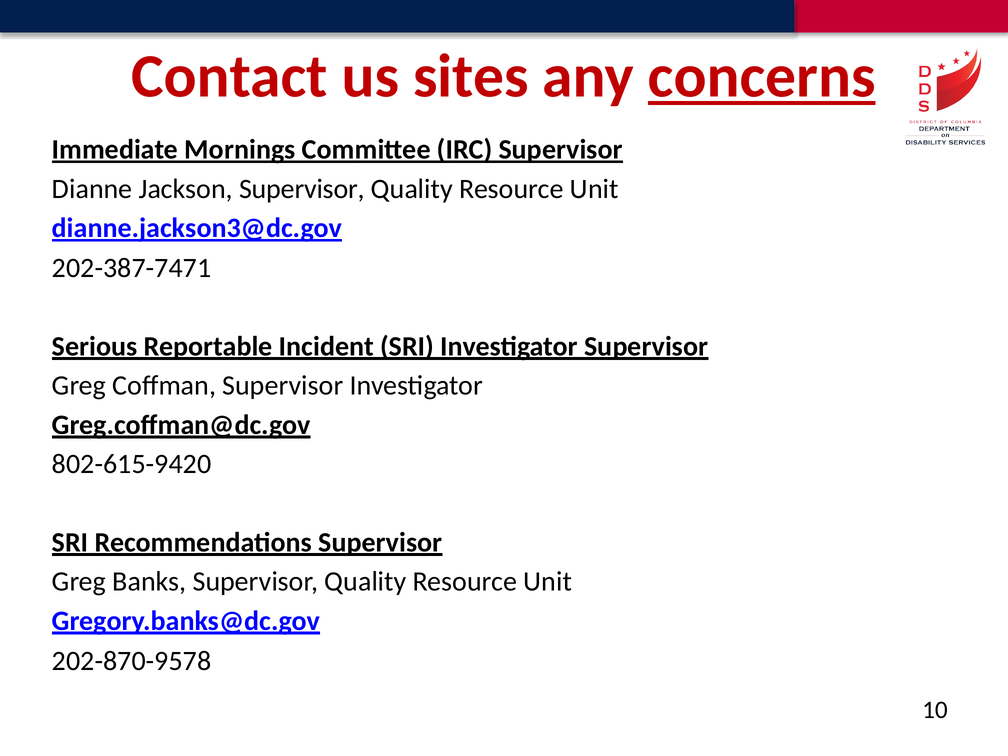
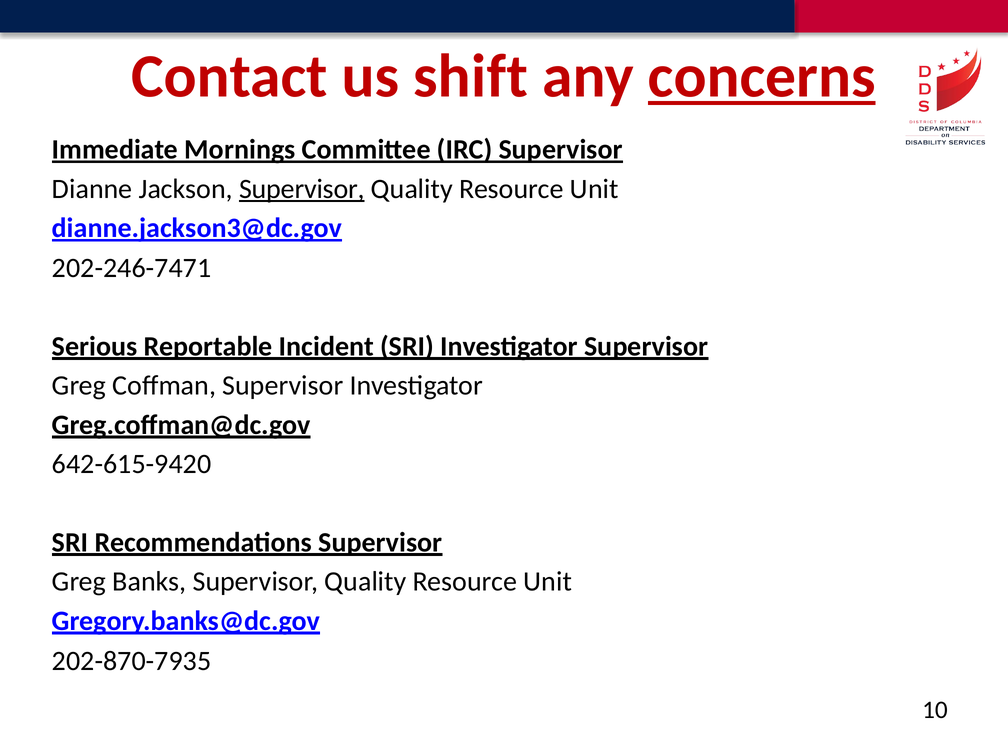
sites: sites -> shift
Supervisor at (302, 189) underline: none -> present
202-387-7471: 202-387-7471 -> 202-246-7471
802-615-9420: 802-615-9420 -> 642-615-9420
202-870-9578: 202-870-9578 -> 202-870-7935
